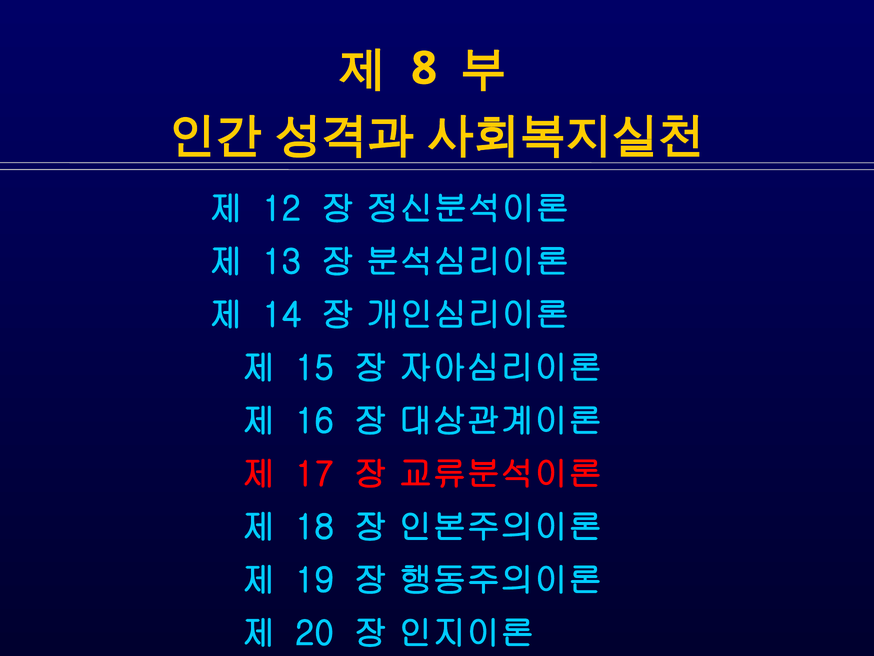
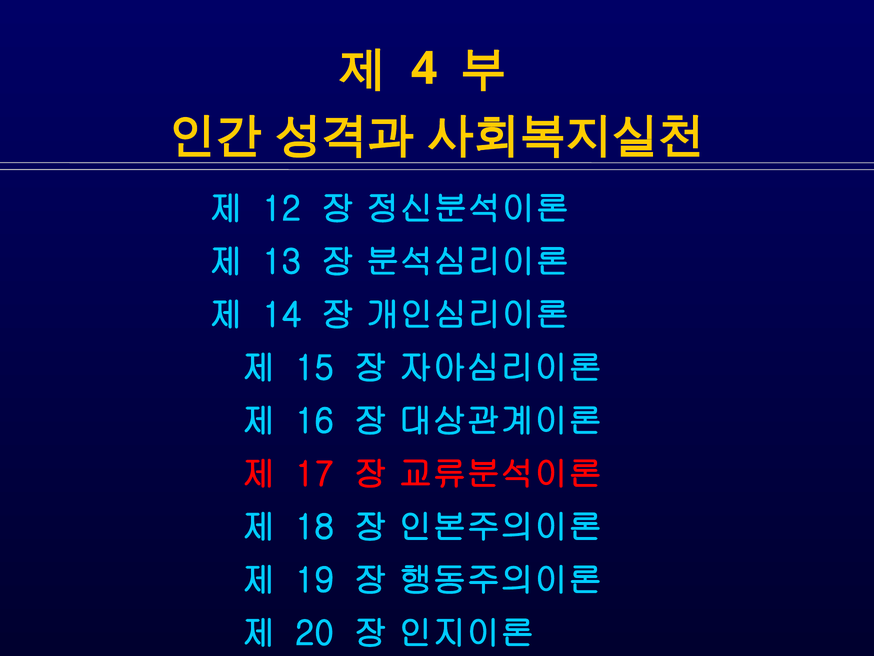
8: 8 -> 4
